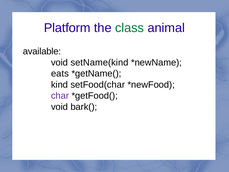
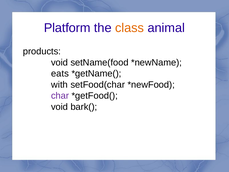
class colour: green -> orange
available: available -> products
setName(kind: setName(kind -> setName(food
kind: kind -> with
